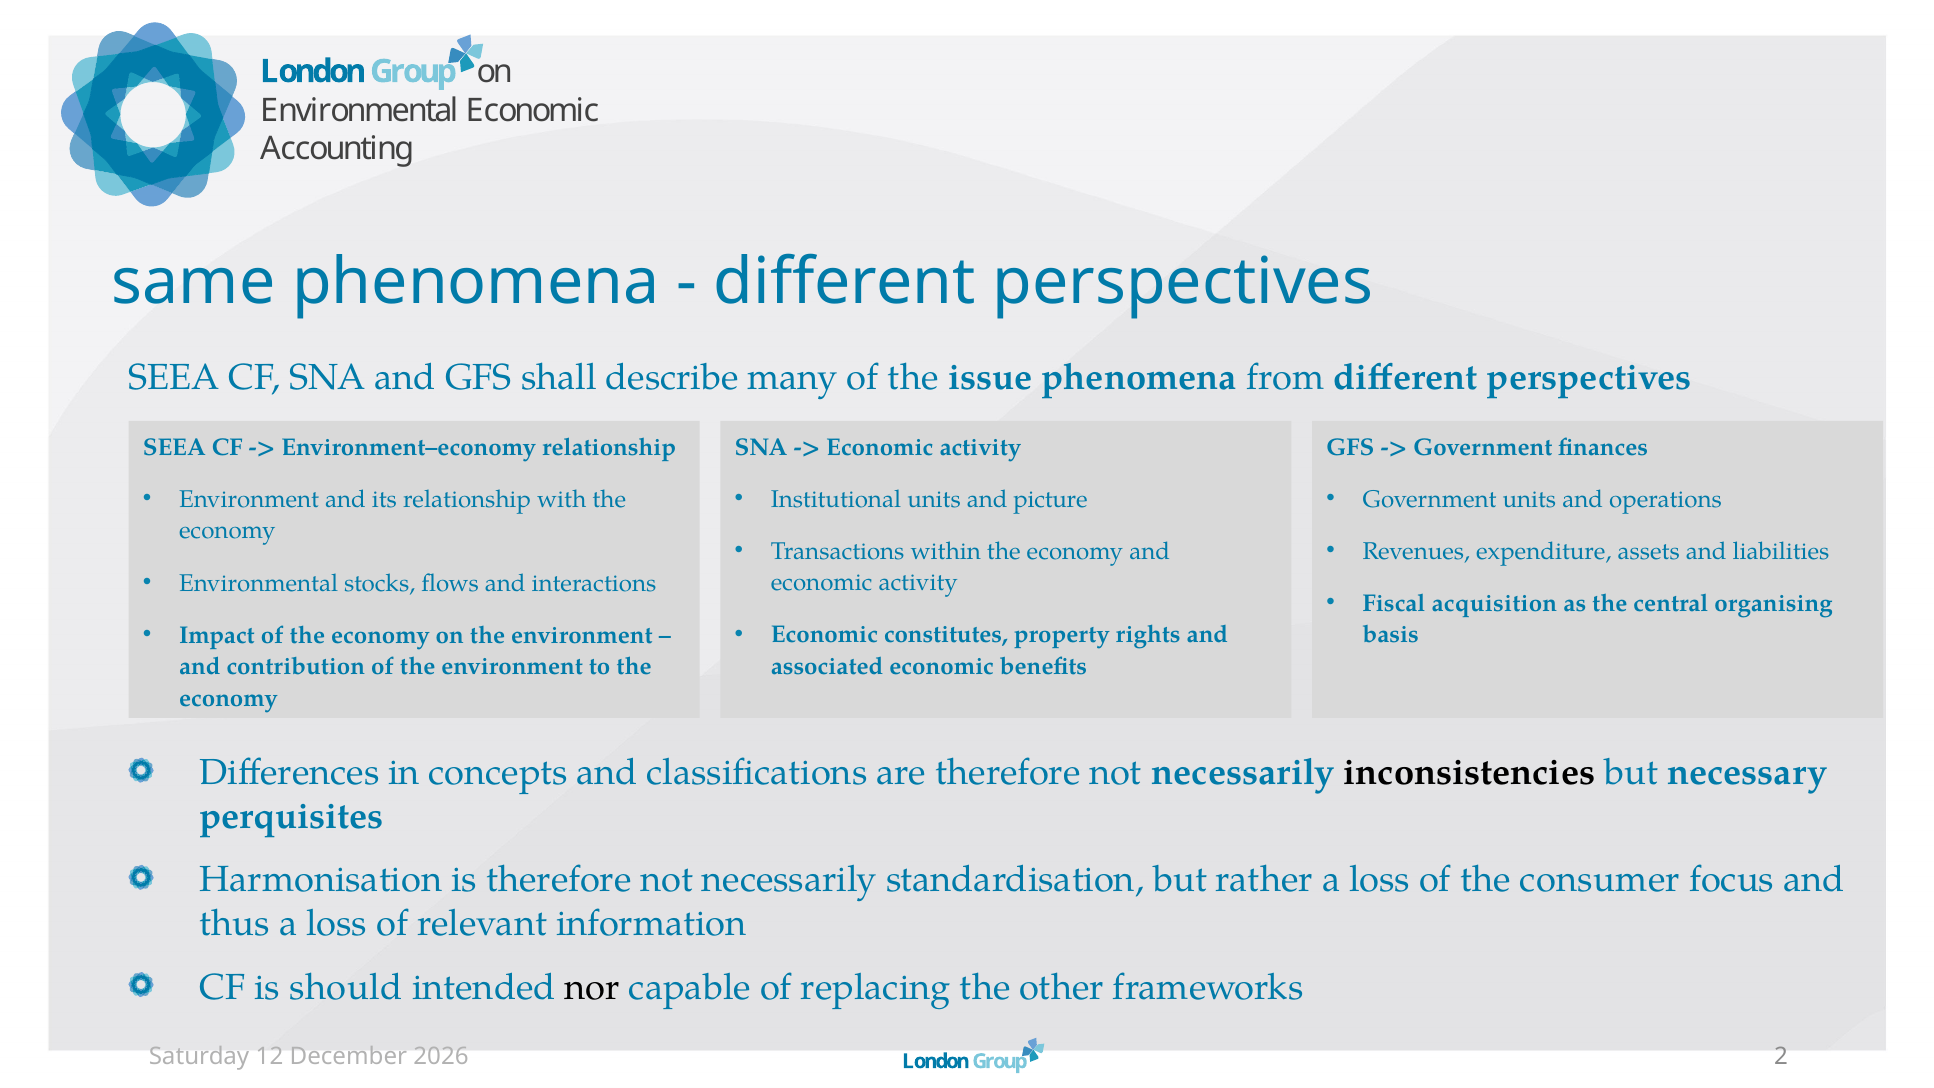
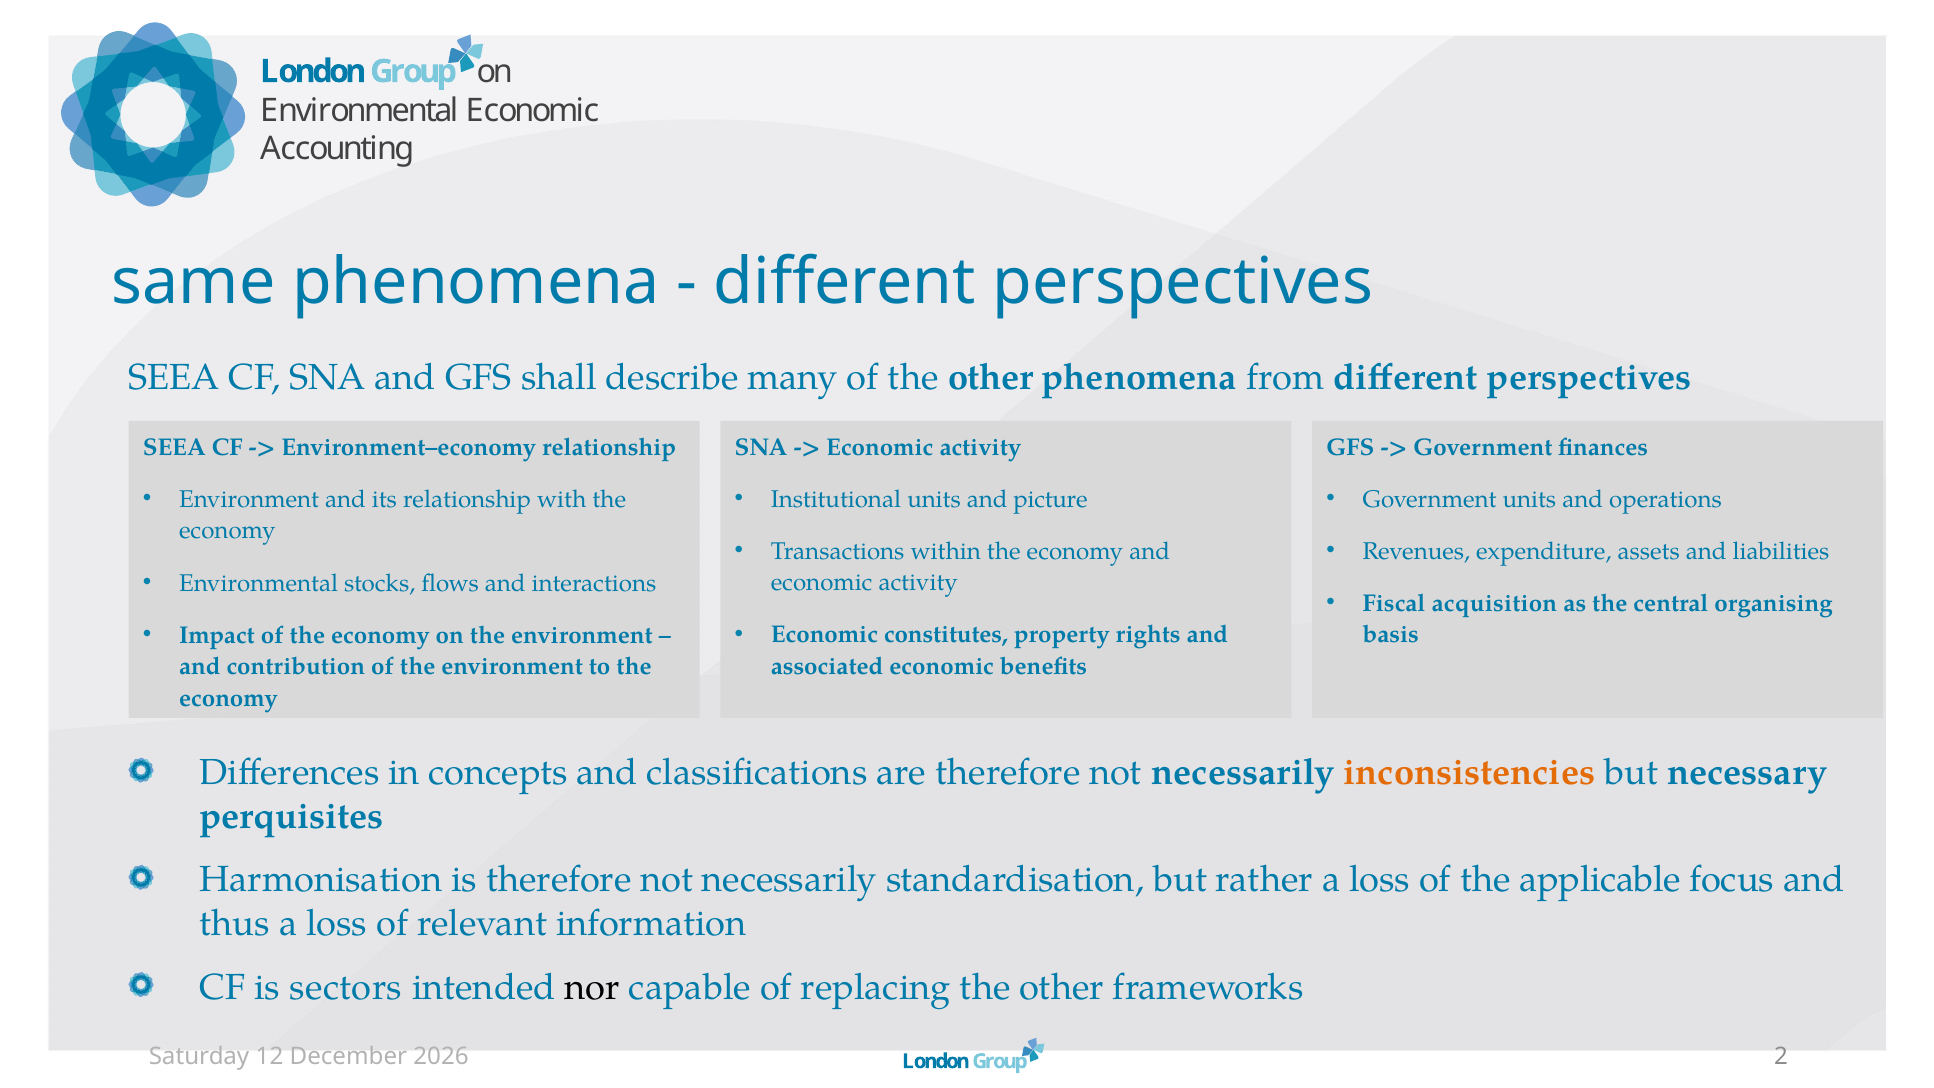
of the issue: issue -> other
inconsistencies colour: black -> orange
consumer: consumer -> applicable
should: should -> sectors
